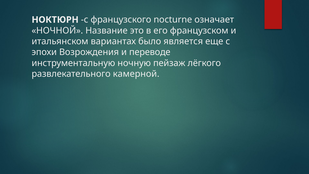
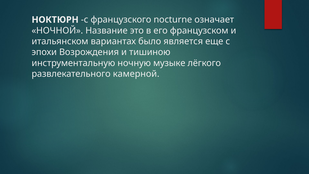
переводе: переводе -> тишиною
пейзаж: пейзаж -> музыке
